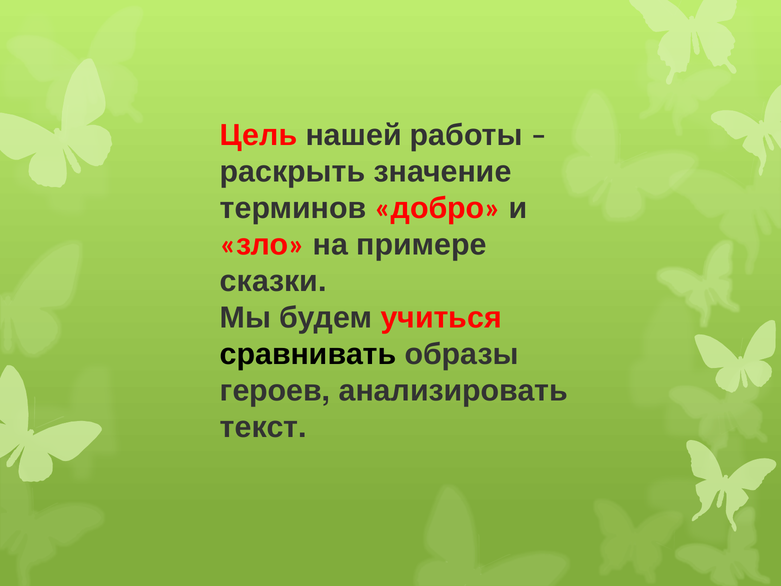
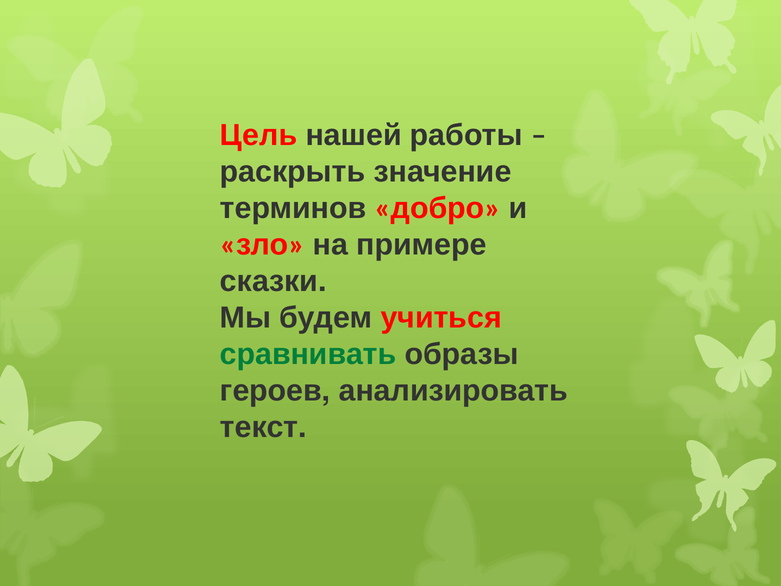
сравнивать colour: black -> green
